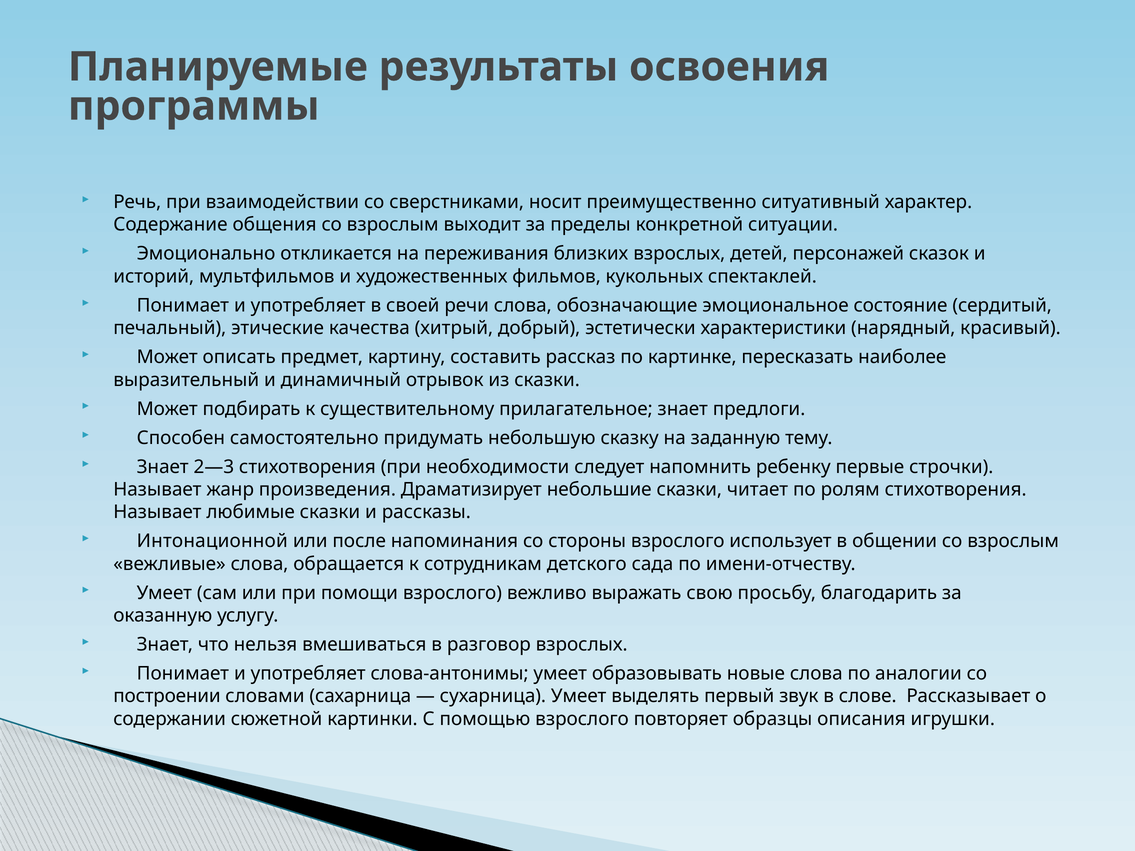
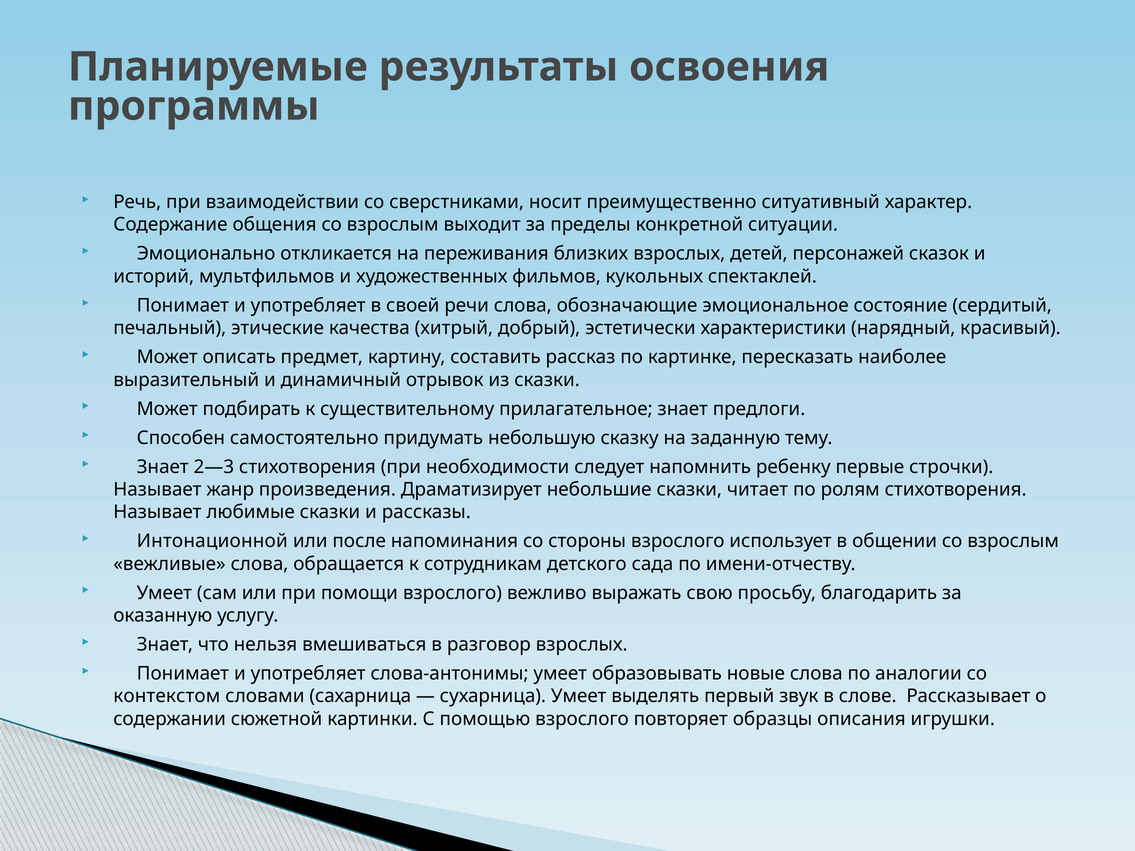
построении: построении -> контекстом
